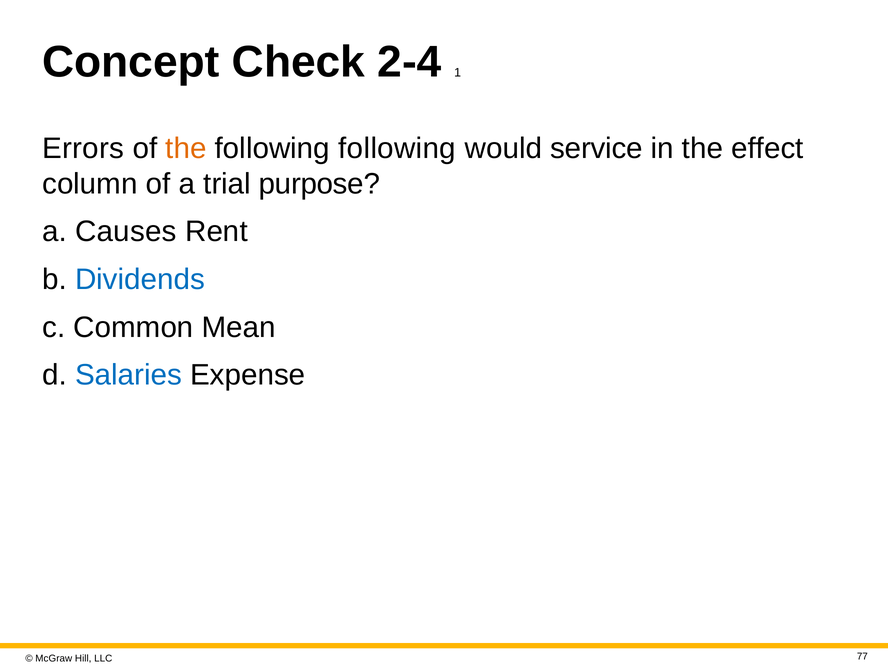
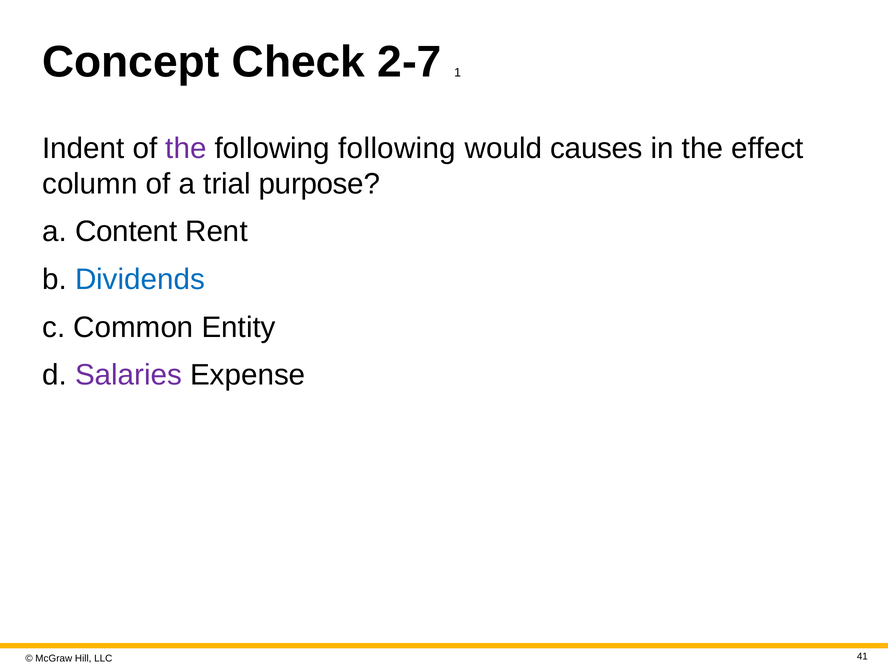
2-4: 2-4 -> 2-7
Errors: Errors -> Indent
the at (186, 148) colour: orange -> purple
service: service -> causes
Causes: Causes -> Content
Mean: Mean -> Entity
Salaries colour: blue -> purple
77: 77 -> 41
